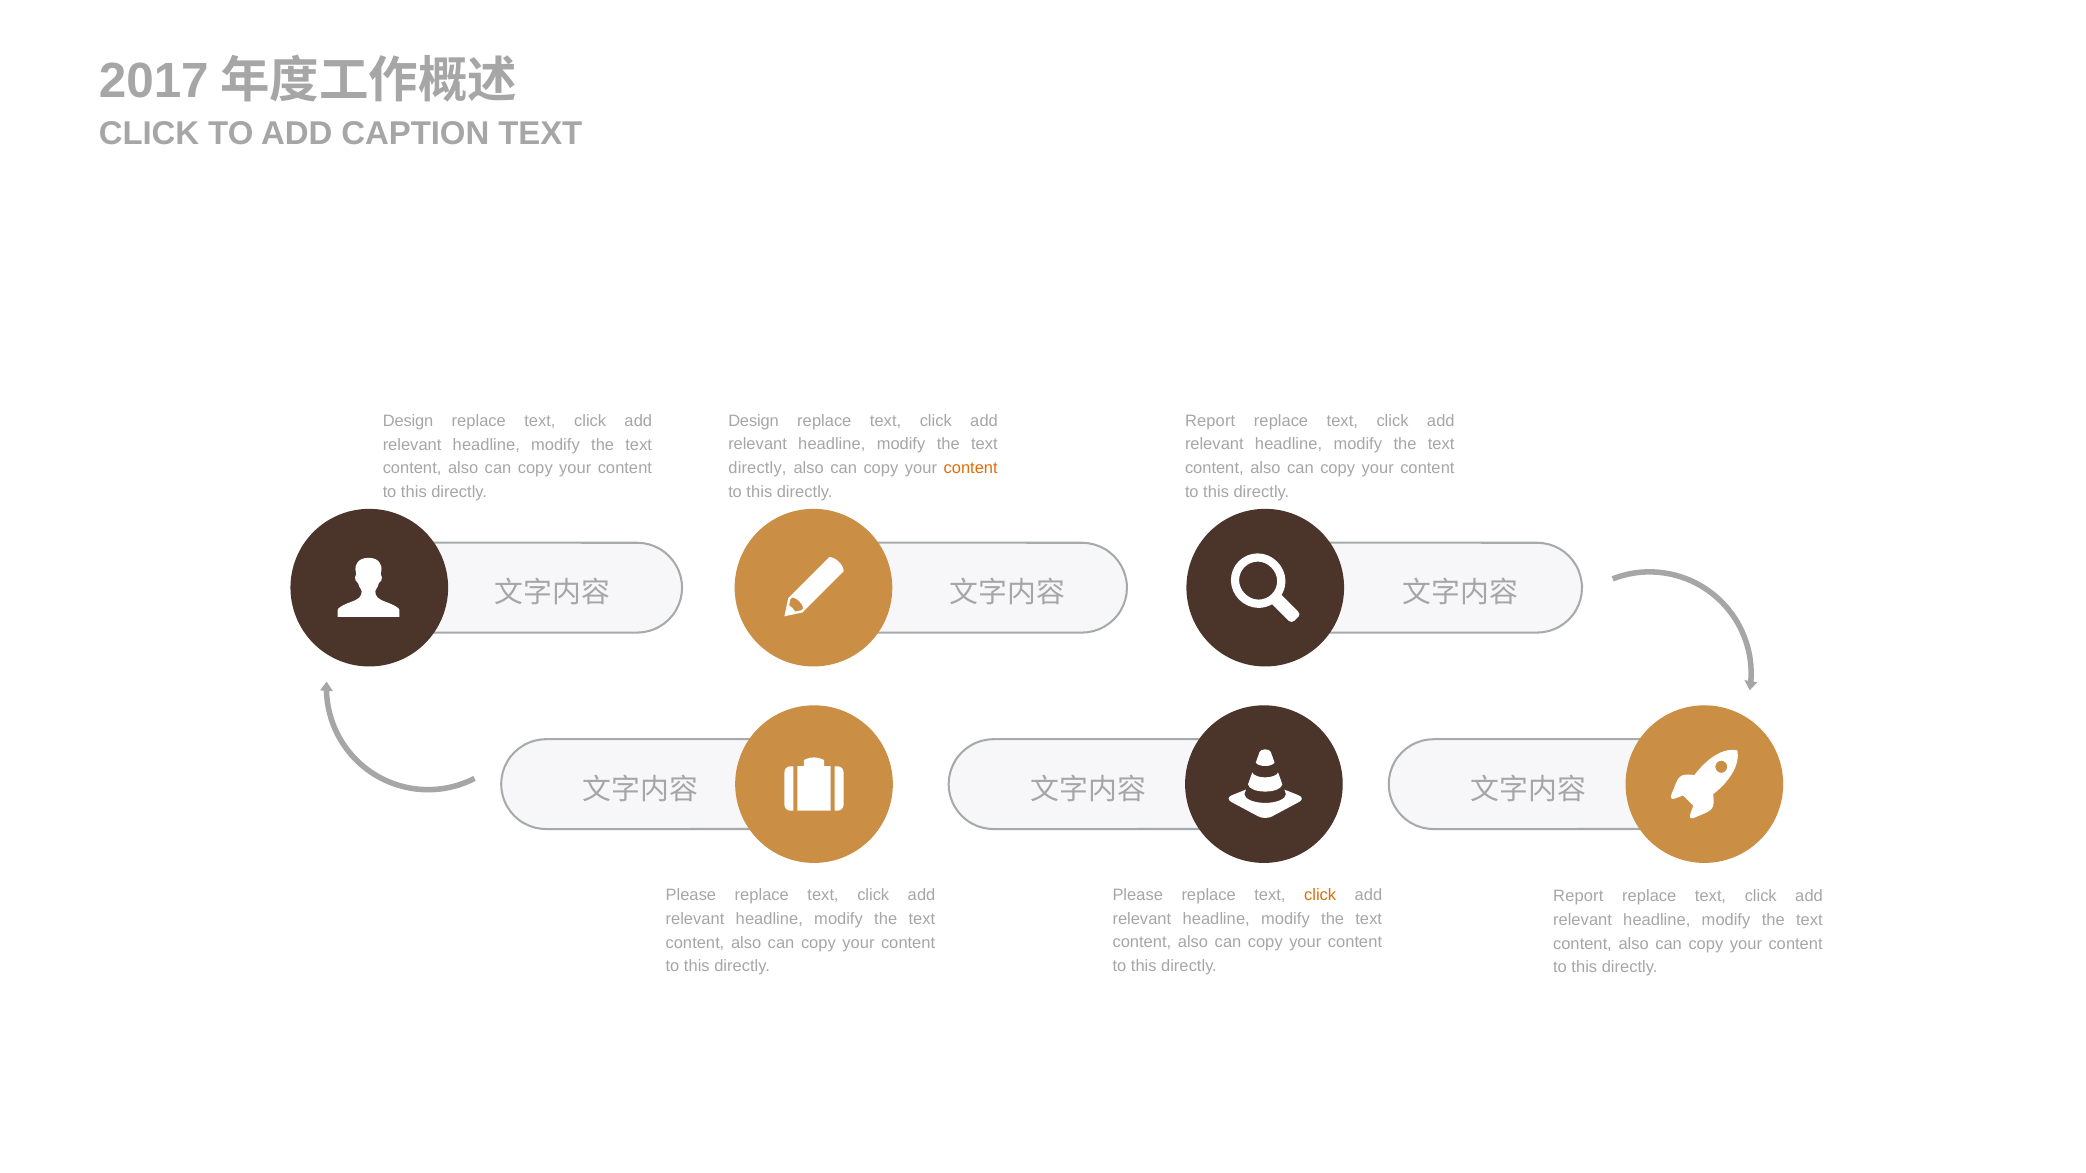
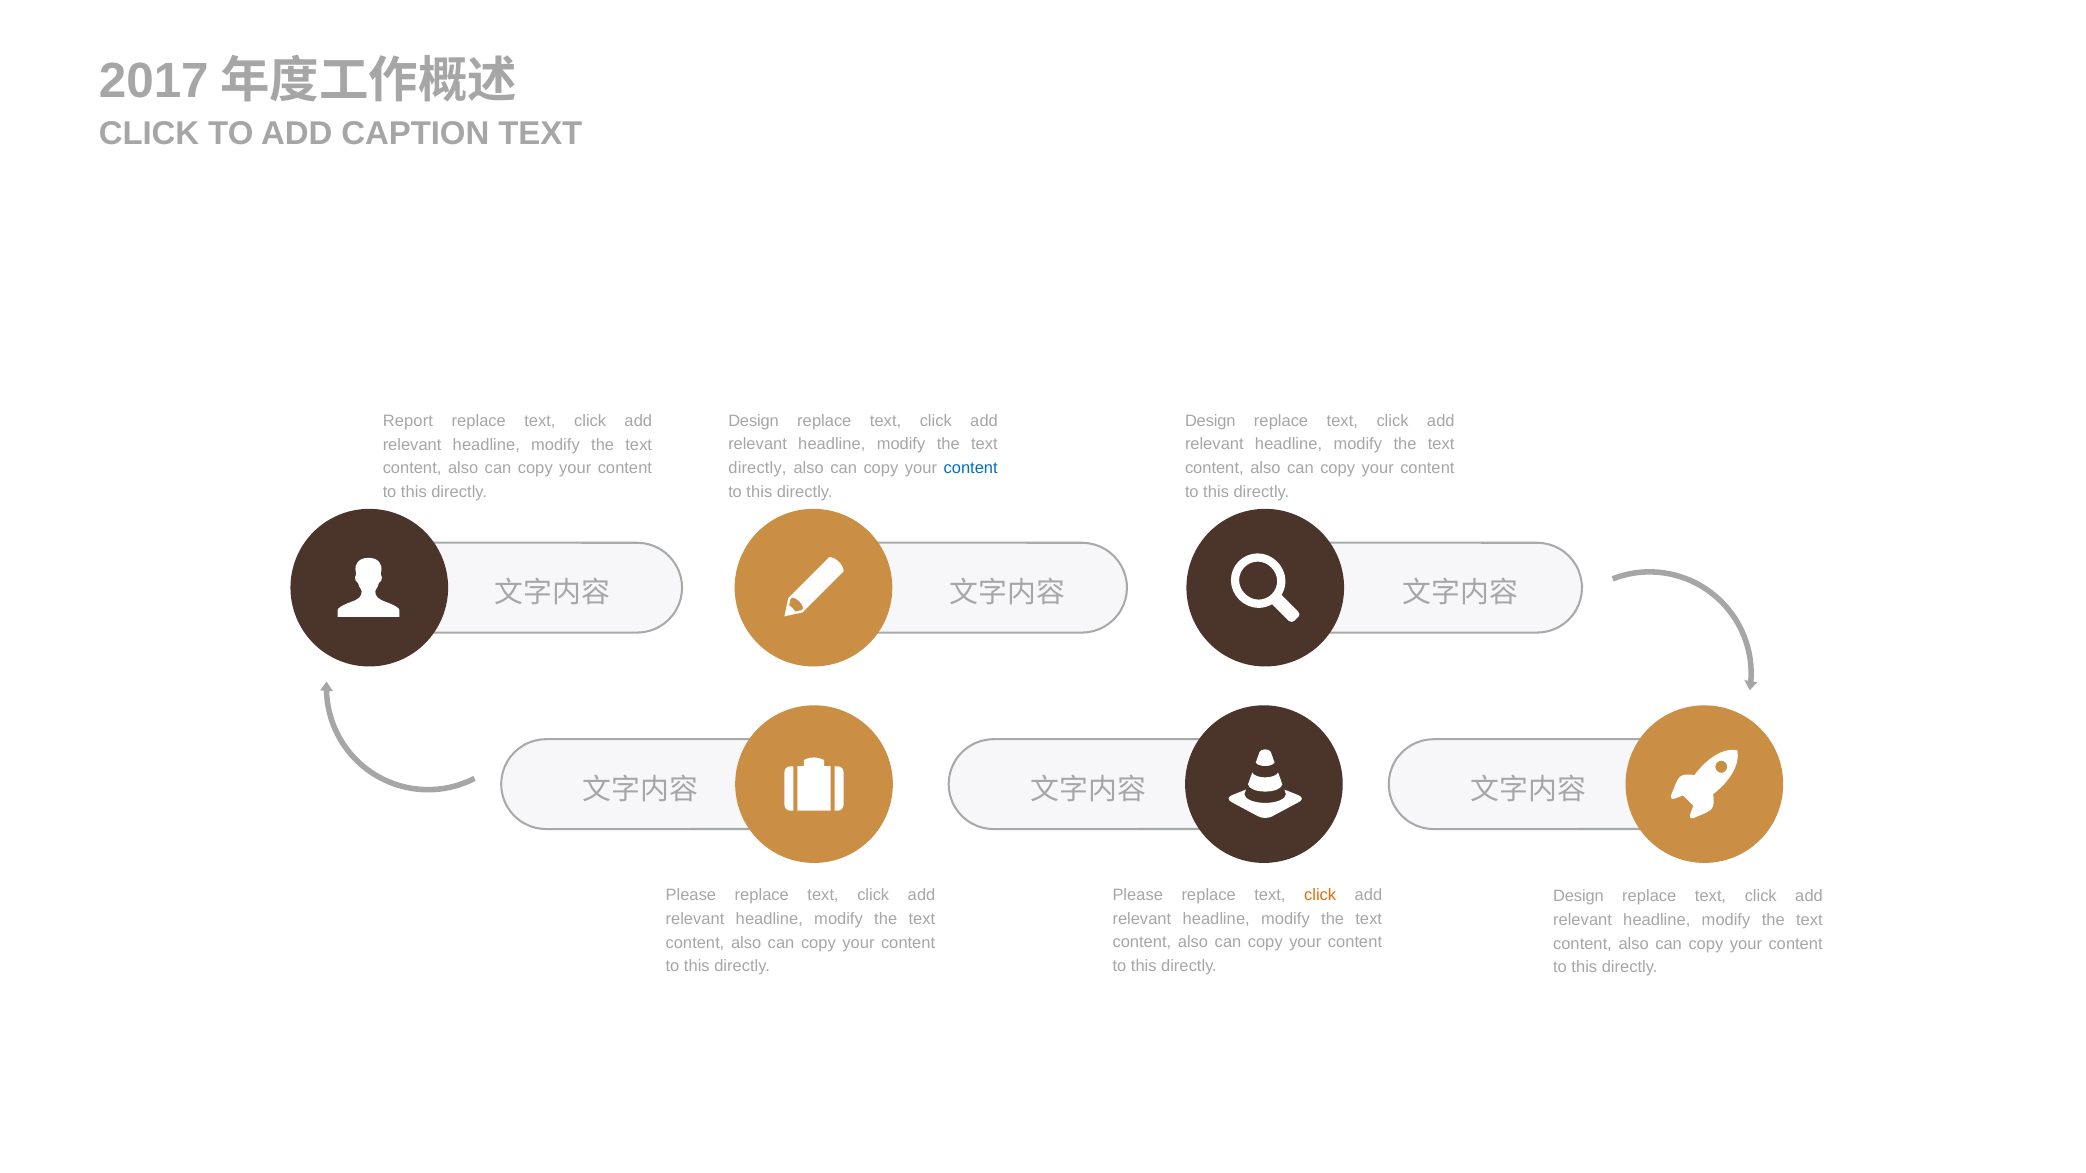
Report at (1210, 421): Report -> Design
Design at (408, 421): Design -> Report
content at (971, 468) colour: orange -> blue
Report at (1578, 897): Report -> Design
